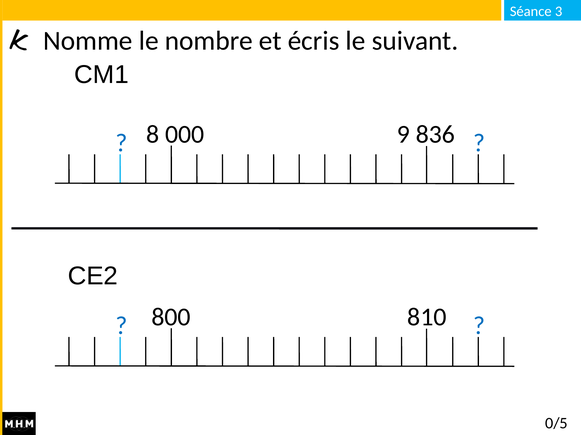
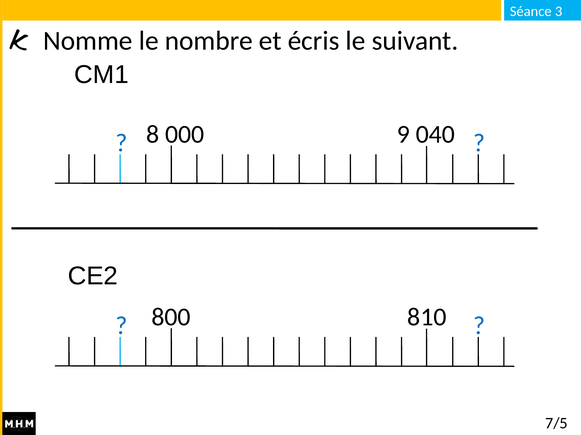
836: 836 -> 040
0/5: 0/5 -> 7/5
